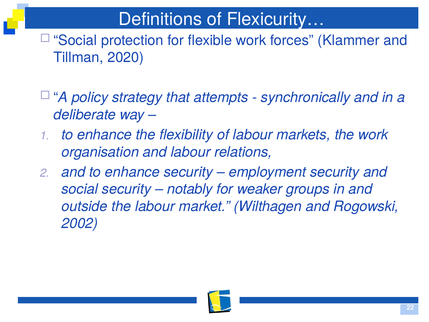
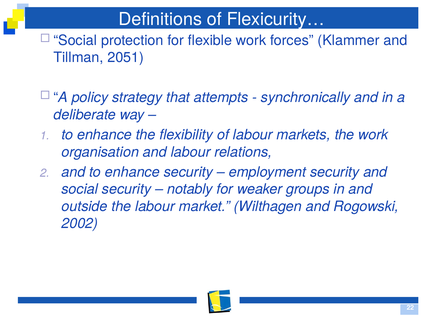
2020: 2020 -> 2051
